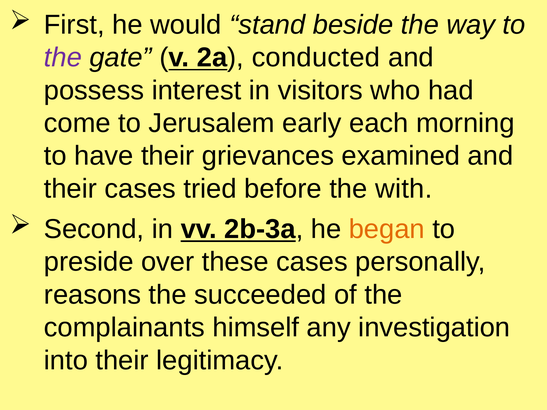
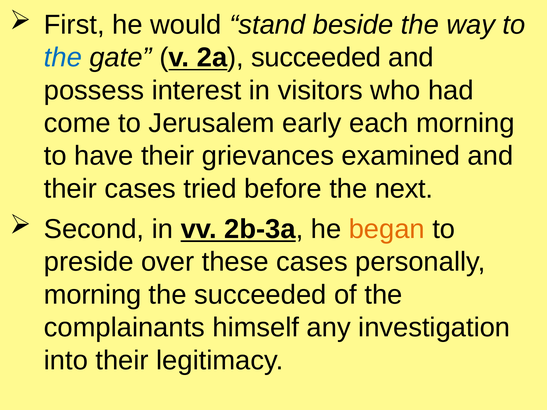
the at (63, 58) colour: purple -> blue
2a conducted: conducted -> succeeded
with: with -> next
reasons at (93, 295): reasons -> morning
